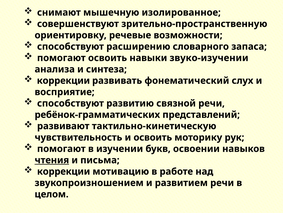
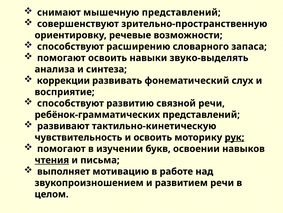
мышечную изолированное: изолированное -> представлений
звуко-изучении: звуко-изучении -> звуко-выделять
рук underline: none -> present
коррекции at (64, 171): коррекции -> выполняет
